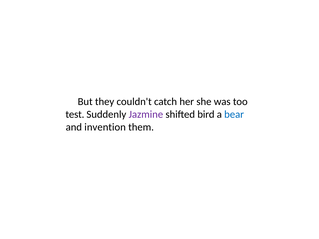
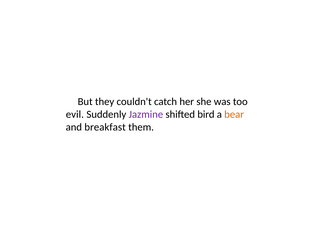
test: test -> evil
bear colour: blue -> orange
invention: invention -> breakfast
